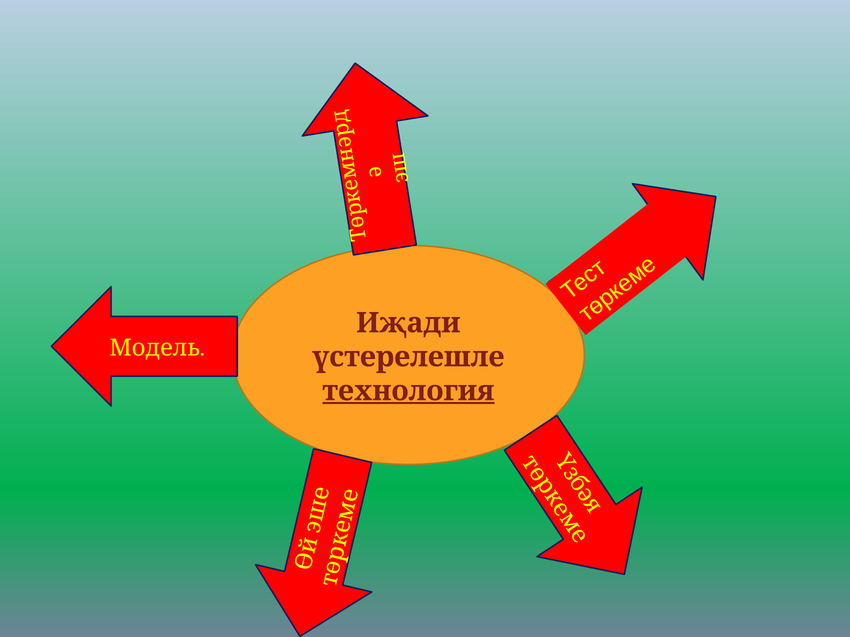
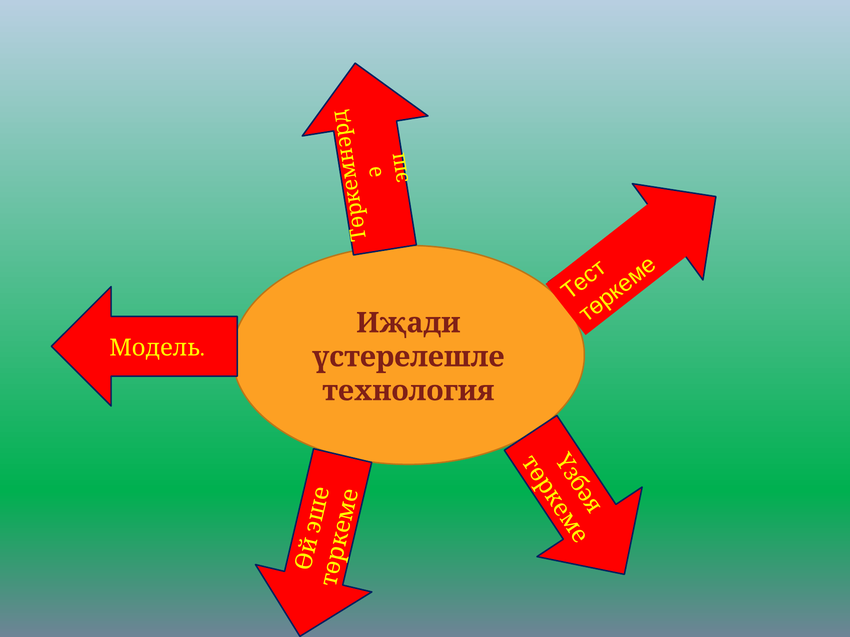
технология underline: present -> none
